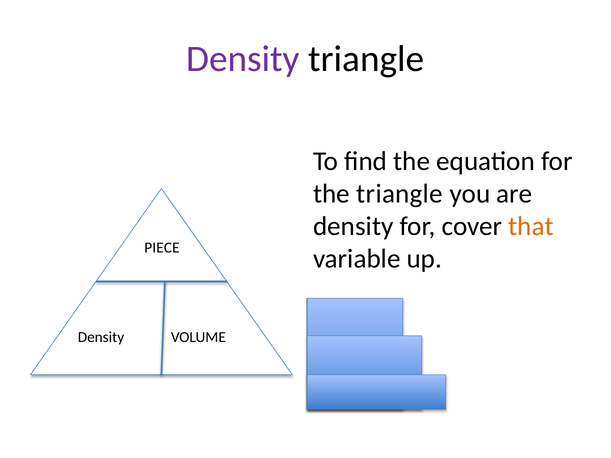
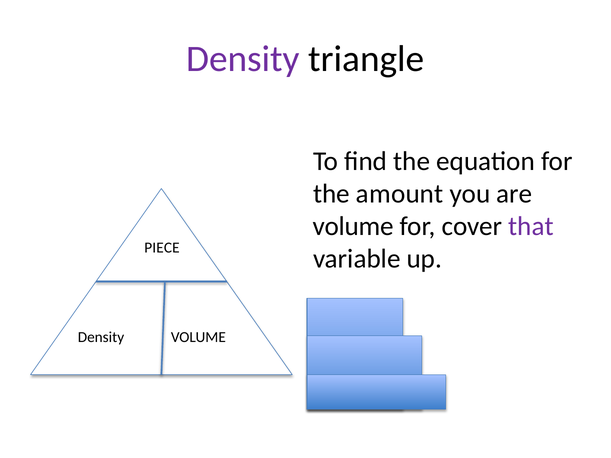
the triangle: triangle -> amount
density at (353, 227): density -> volume
that colour: orange -> purple
